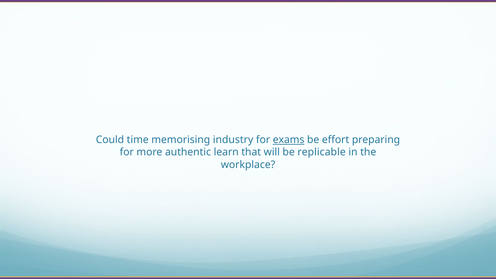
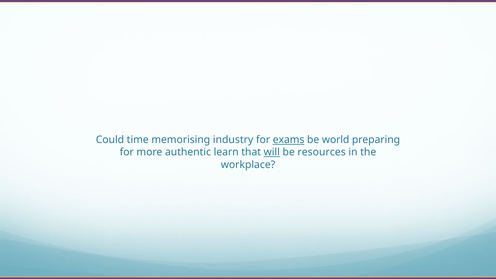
effort: effort -> world
will underline: none -> present
replicable: replicable -> resources
